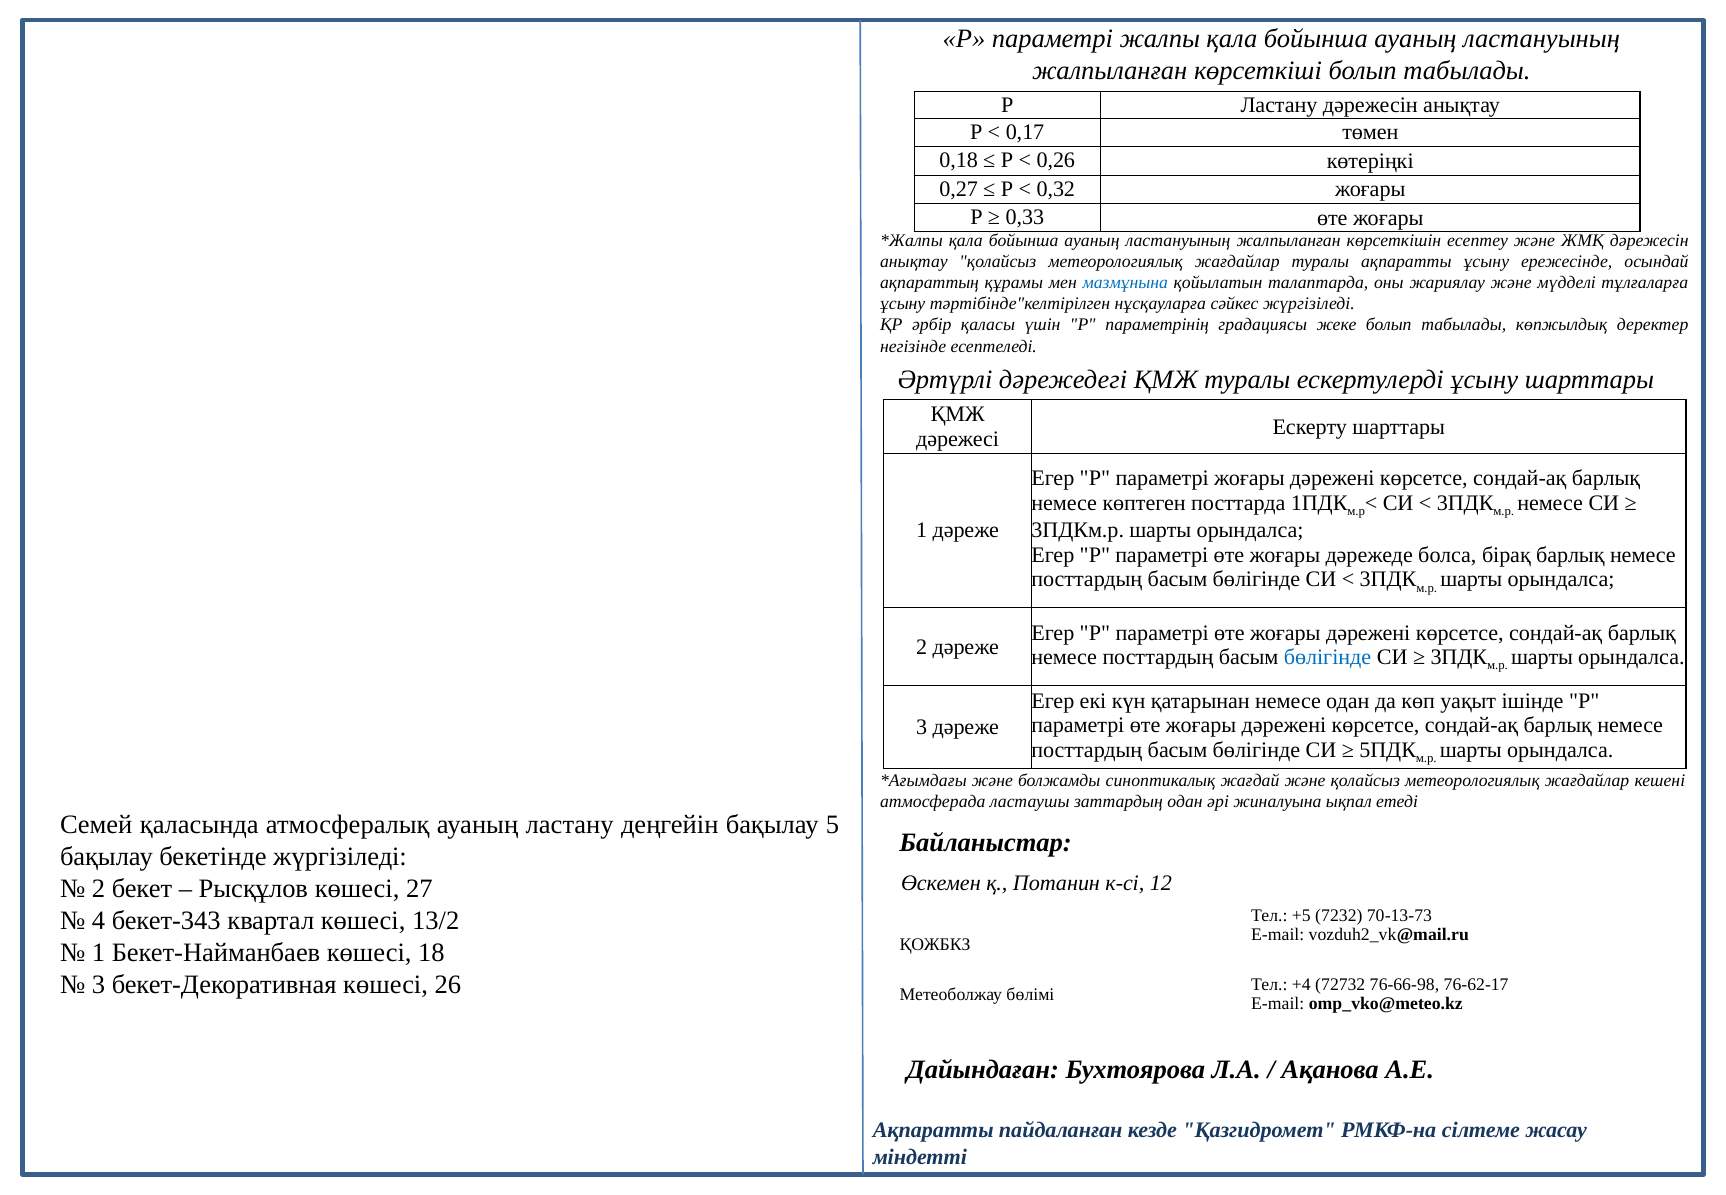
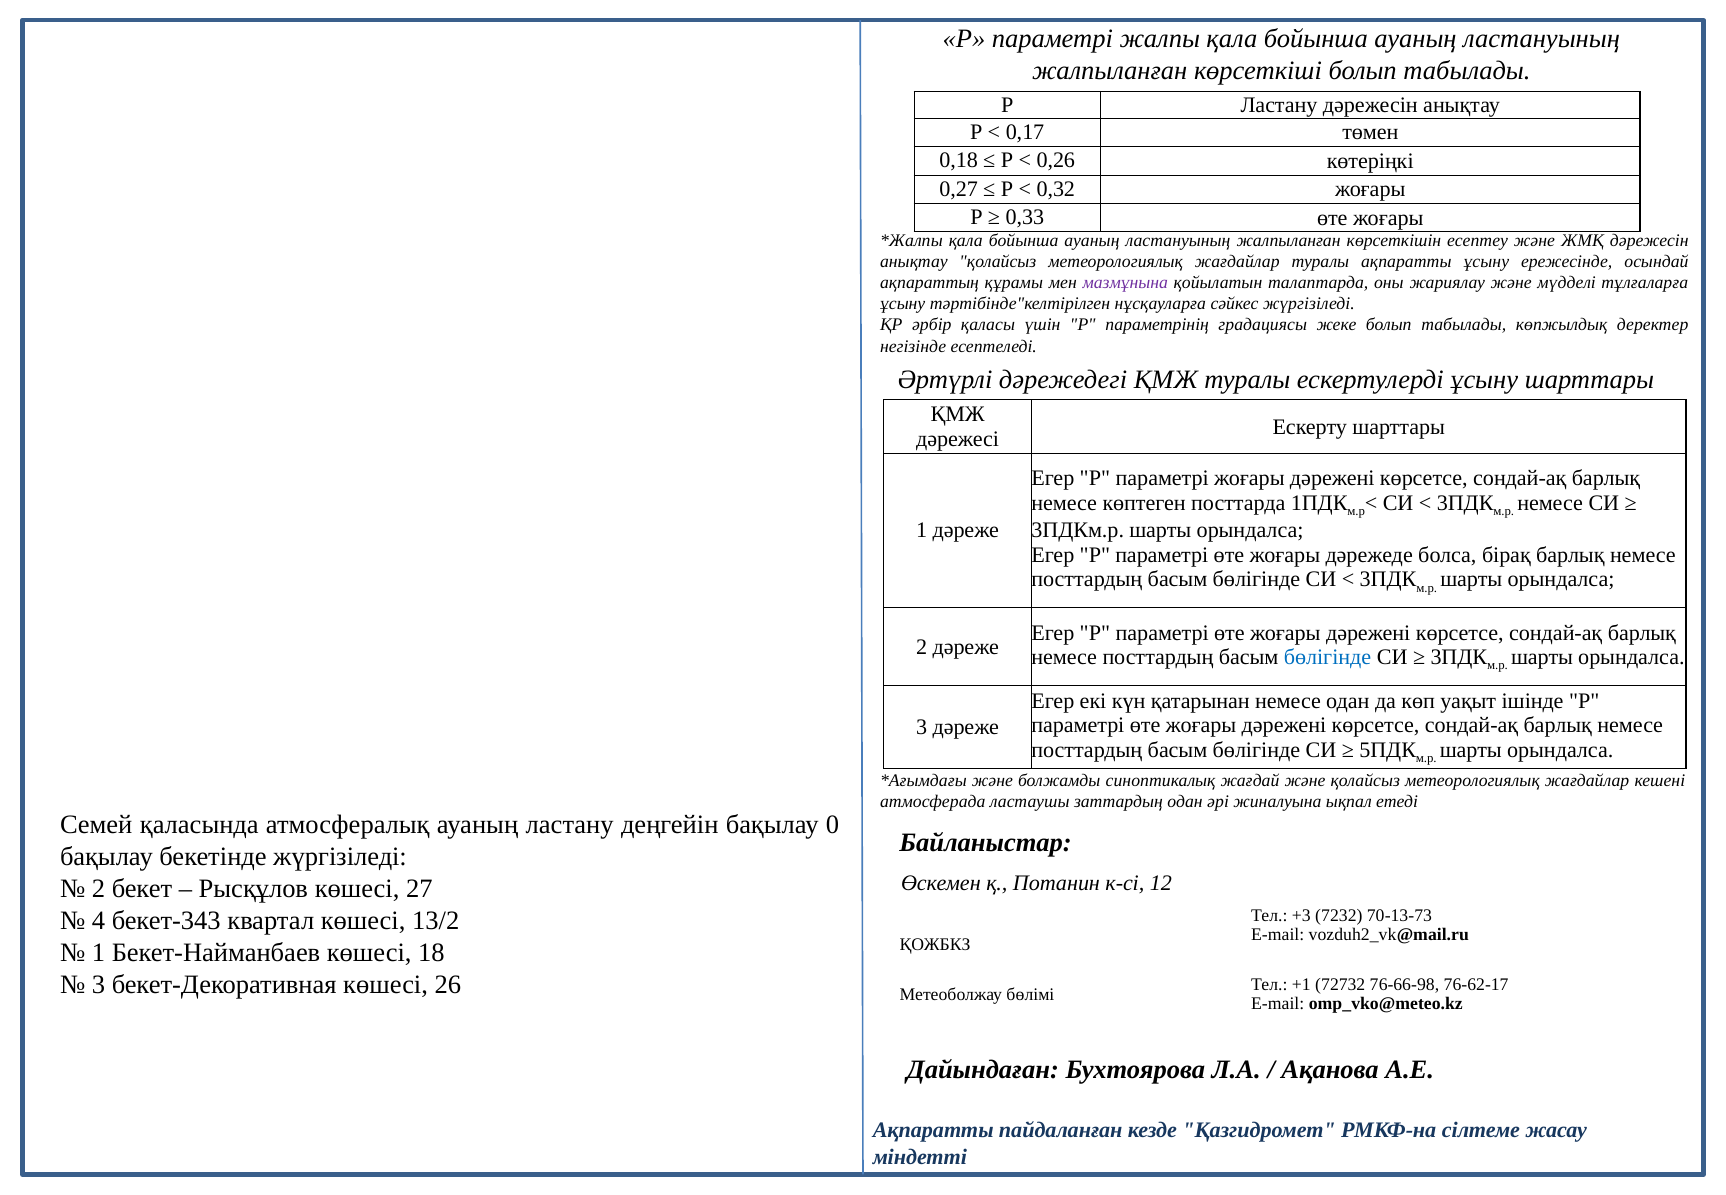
мазмұнына colour: blue -> purple
5: 5 -> 0
+5: +5 -> +3
+4: +4 -> +1
